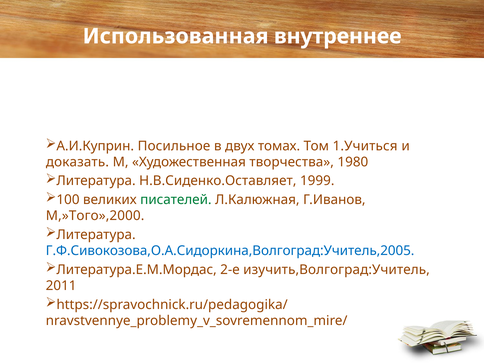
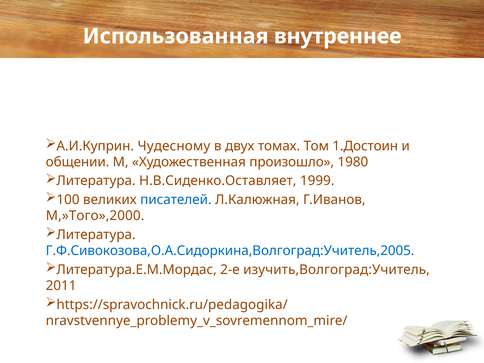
Посильное: Посильное -> Чудесному
1.Учиться: 1.Учиться -> 1.Достоин
доказать: доказать -> общении
творчества: творчества -> произошло
писателей colour: green -> blue
